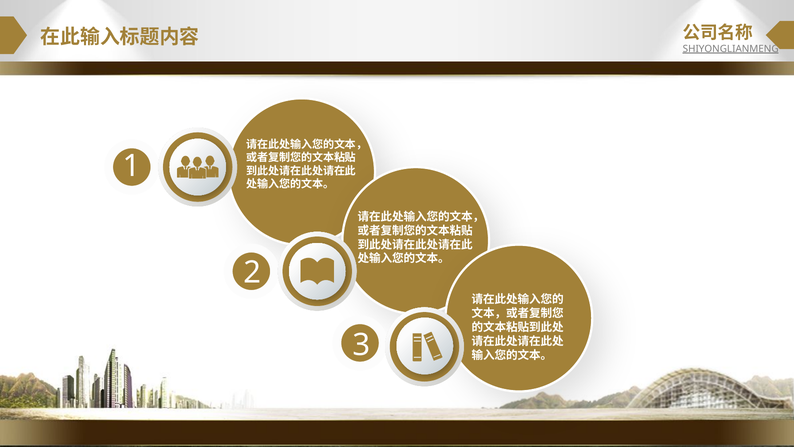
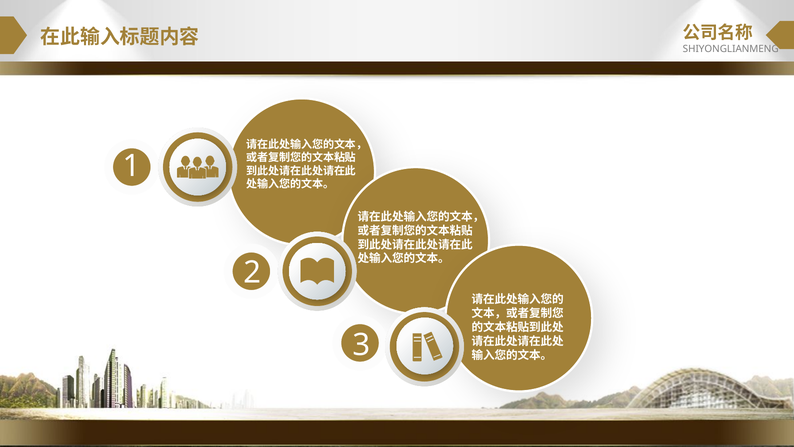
SHIYONGLIANMENG underline: present -> none
